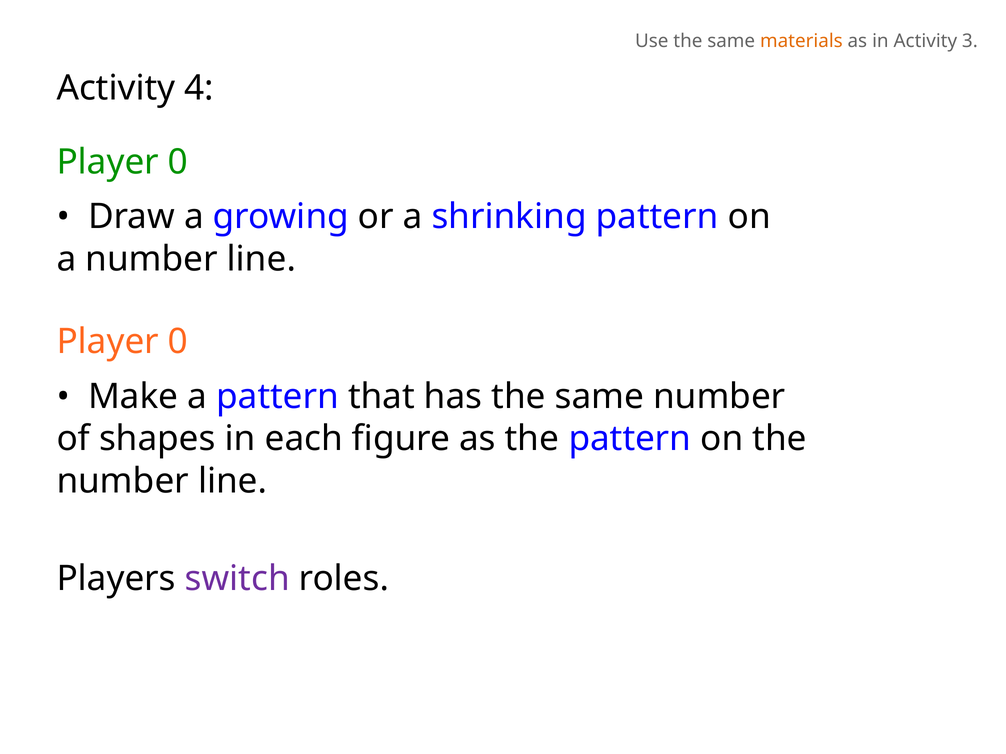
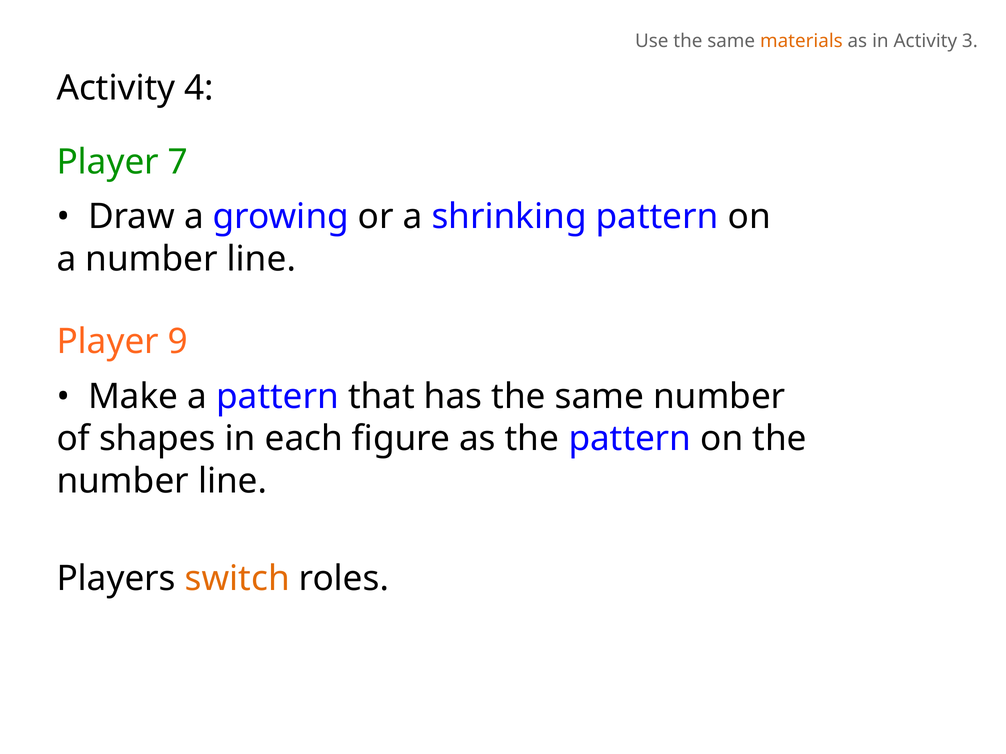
0 at (178, 162): 0 -> 7
0 at (178, 342): 0 -> 9
switch colour: purple -> orange
